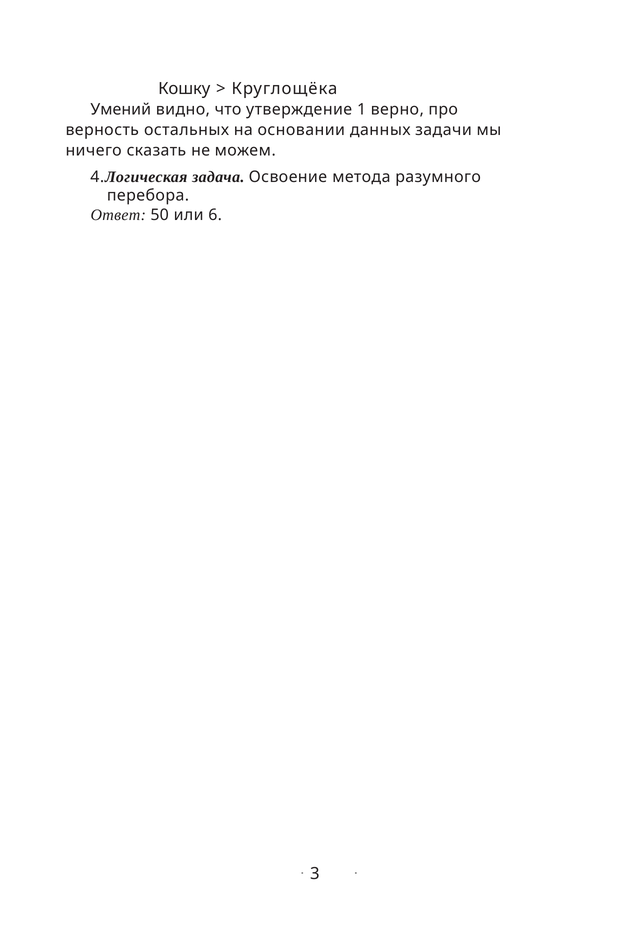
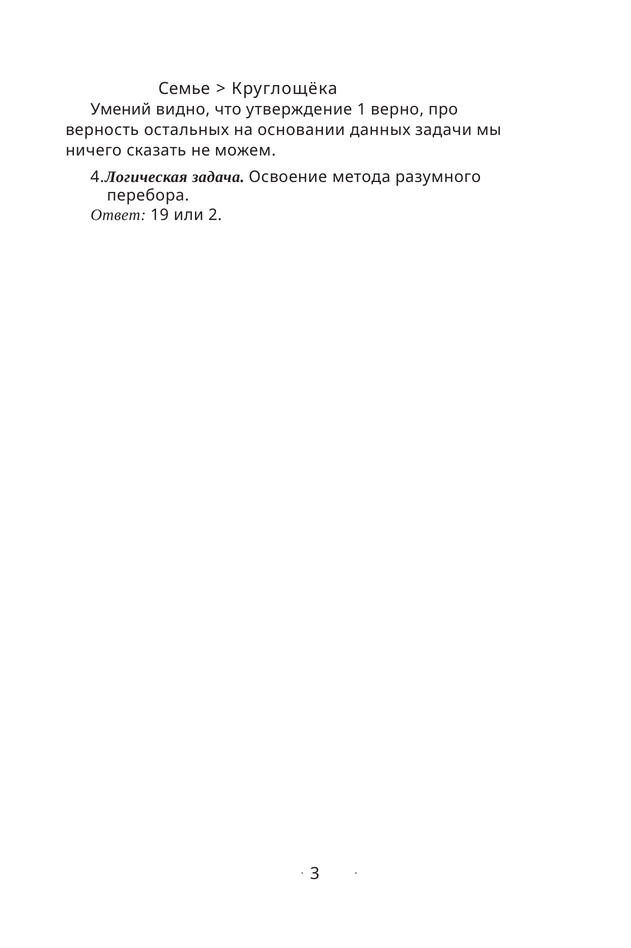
Кошку: Кошку -> Семье
50: 50 -> 19
6: 6 -> 2
